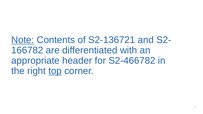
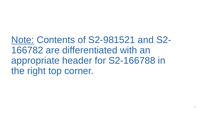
S2-136721: S2-136721 -> S2-981521
S2-466782: S2-466782 -> S2-166788
top underline: present -> none
